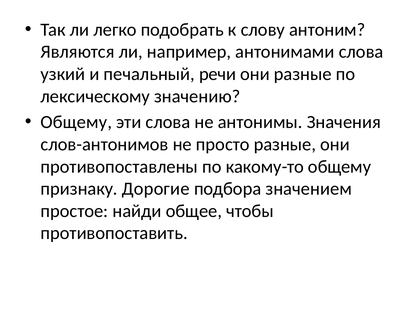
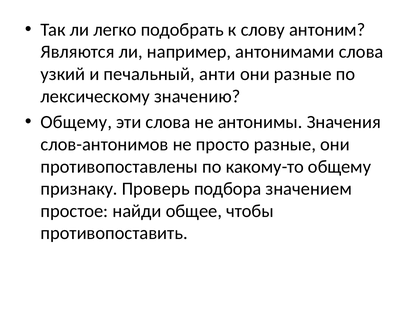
речи: речи -> анти
Дорогие: Дорогие -> Проверь
